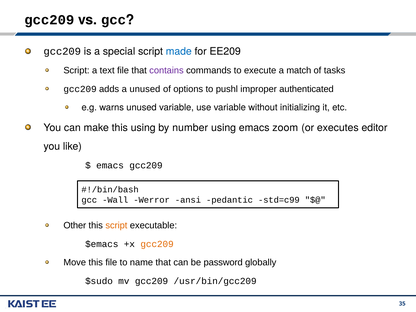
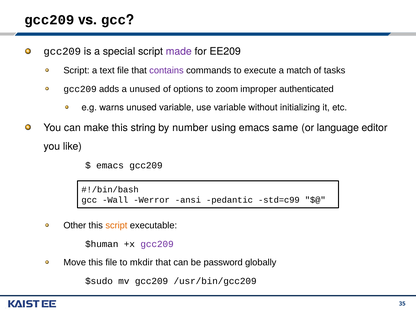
made colour: blue -> purple
pushl: pushl -> zoom
this using: using -> string
zoom: zoom -> same
executes: executes -> language
$emacs: $emacs -> $human
gcc209 at (157, 244) colour: orange -> purple
name: name -> mkdir
